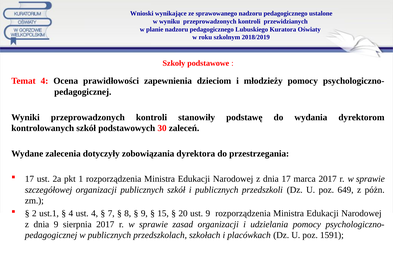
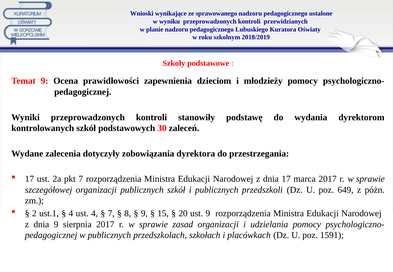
Temat 4: 4 -> 9
pkt 1: 1 -> 7
